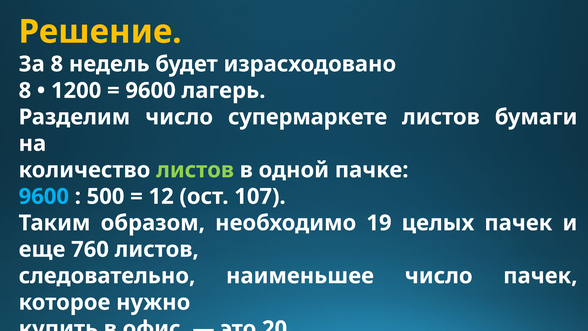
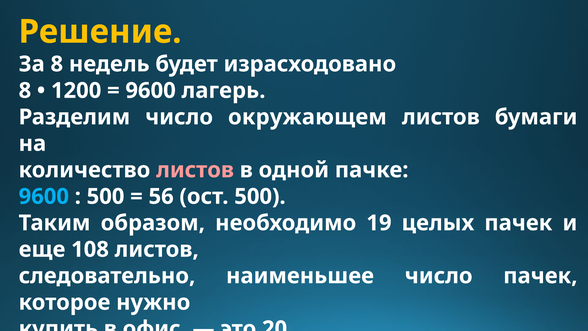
супермаркете: супермаркете -> окружающем
листов at (195, 170) colour: light green -> pink
12: 12 -> 56
ост 107: 107 -> 500
760: 760 -> 108
